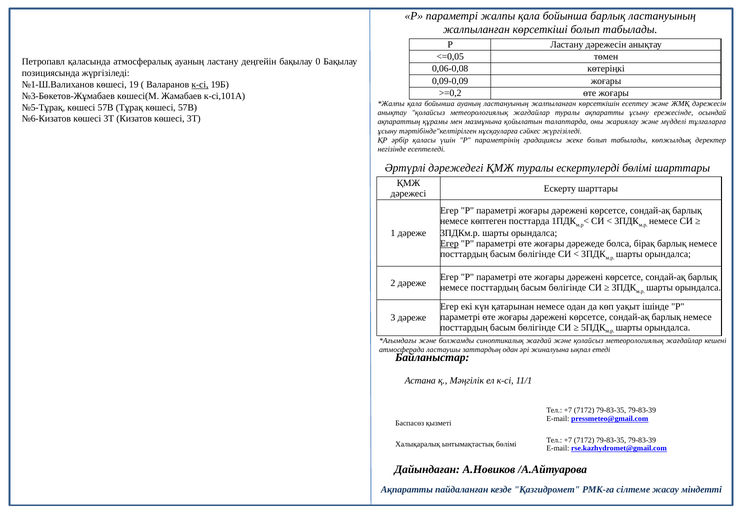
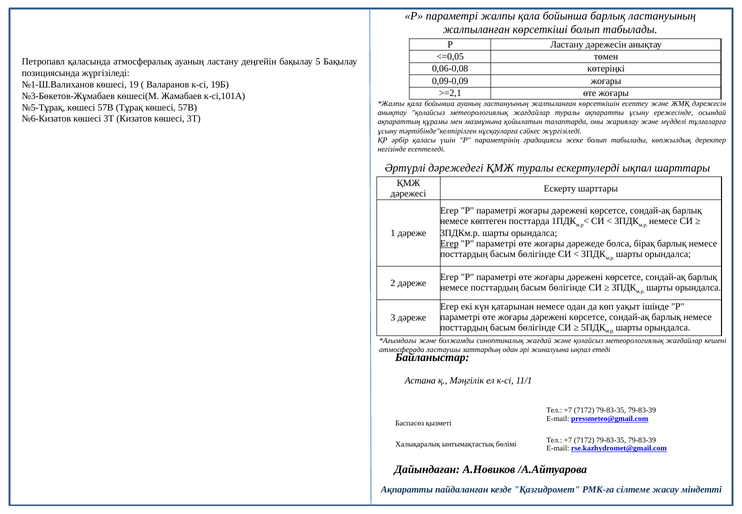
0: 0 -> 5
к-сі at (200, 84) underline: present -> none
>=0,2: >=0,2 -> >=2,1
ескертулерді бөлімі: бөлімі -> ықпал
